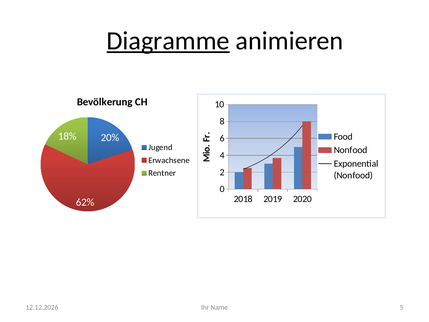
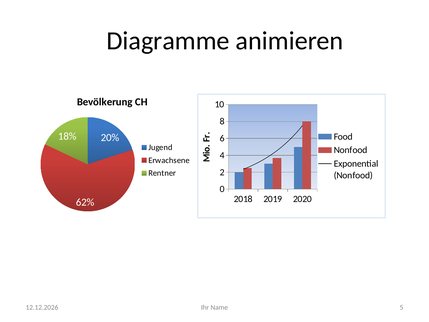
Diagramme underline: present -> none
